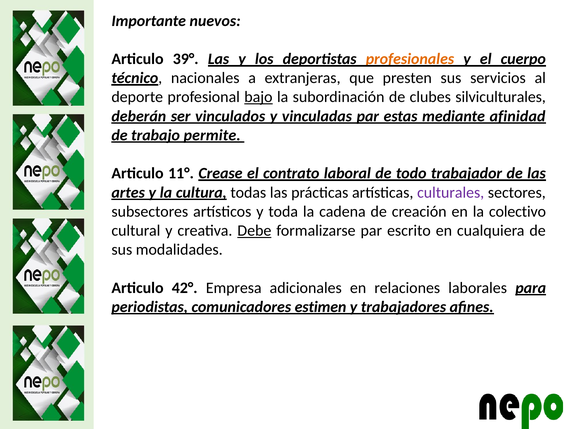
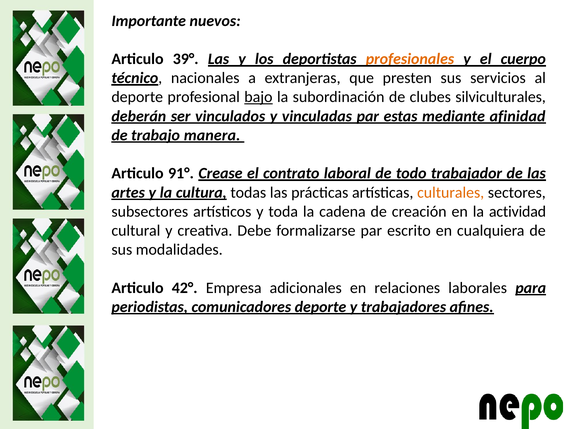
permite: permite -> manera
11°: 11° -> 91°
culturales colour: purple -> orange
colectivo: colectivo -> actividad
Debe underline: present -> none
comunicadores estimen: estimen -> deporte
